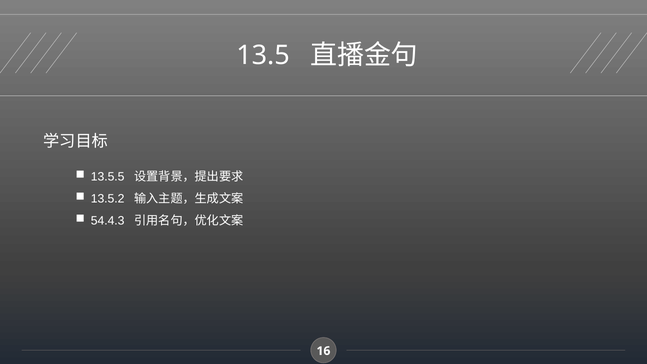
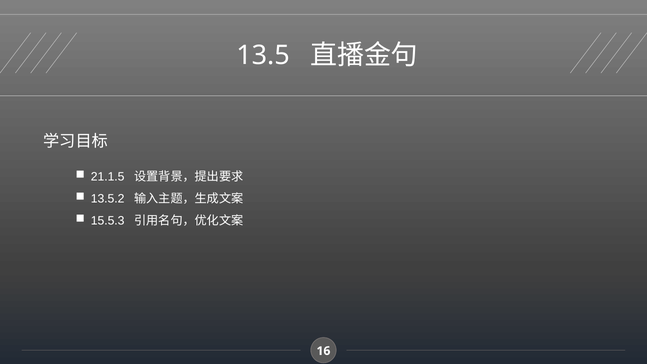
13.5.5: 13.5.5 -> 21.1.5
54.4.3: 54.4.3 -> 15.5.3
